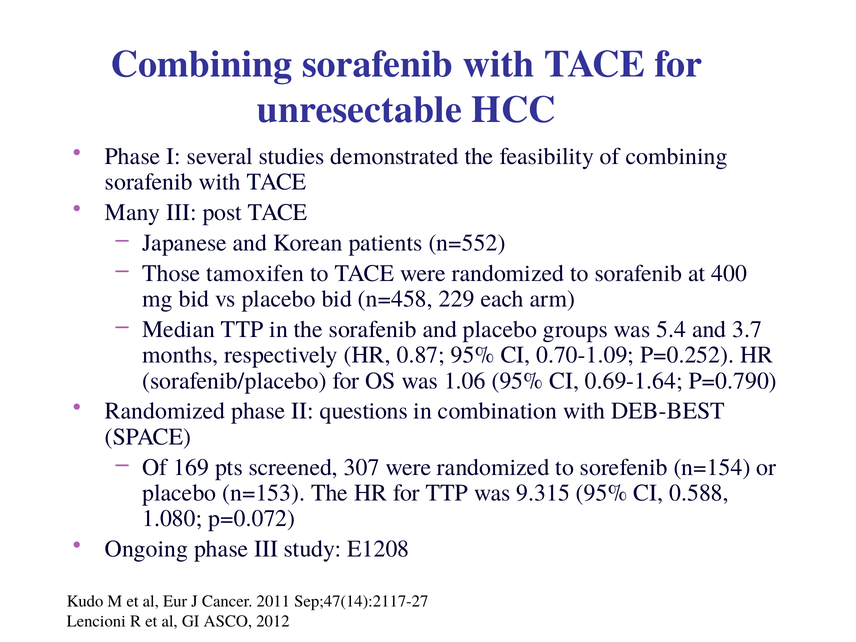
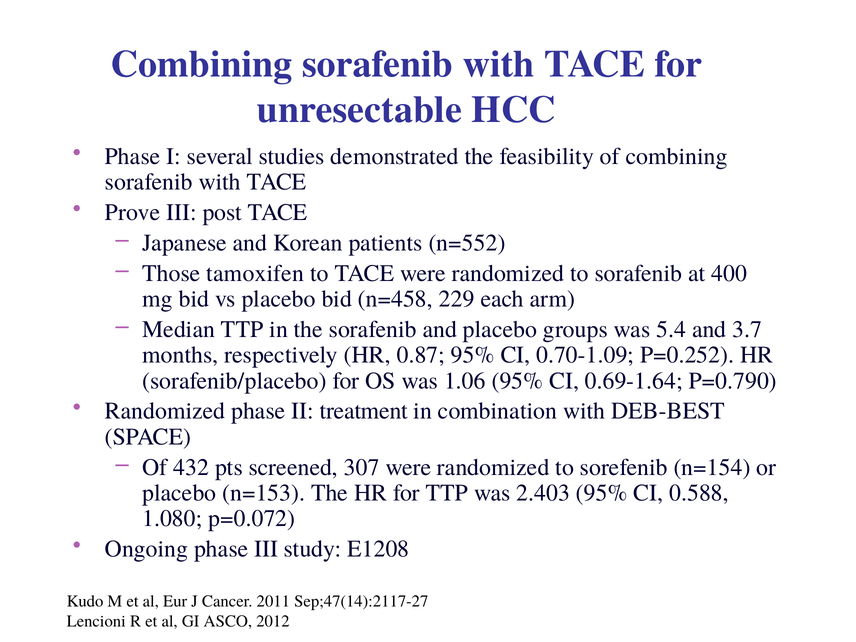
Many: Many -> Prove
questions: questions -> treatment
169: 169 -> 432
9.315: 9.315 -> 2.403
